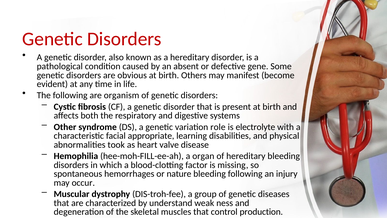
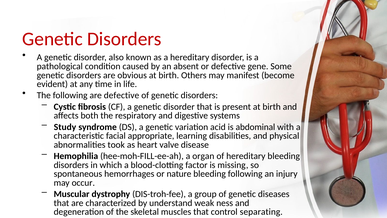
are organism: organism -> defective
Other: Other -> Study
role: role -> acid
electrolyte: electrolyte -> abdominal
production: production -> separating
